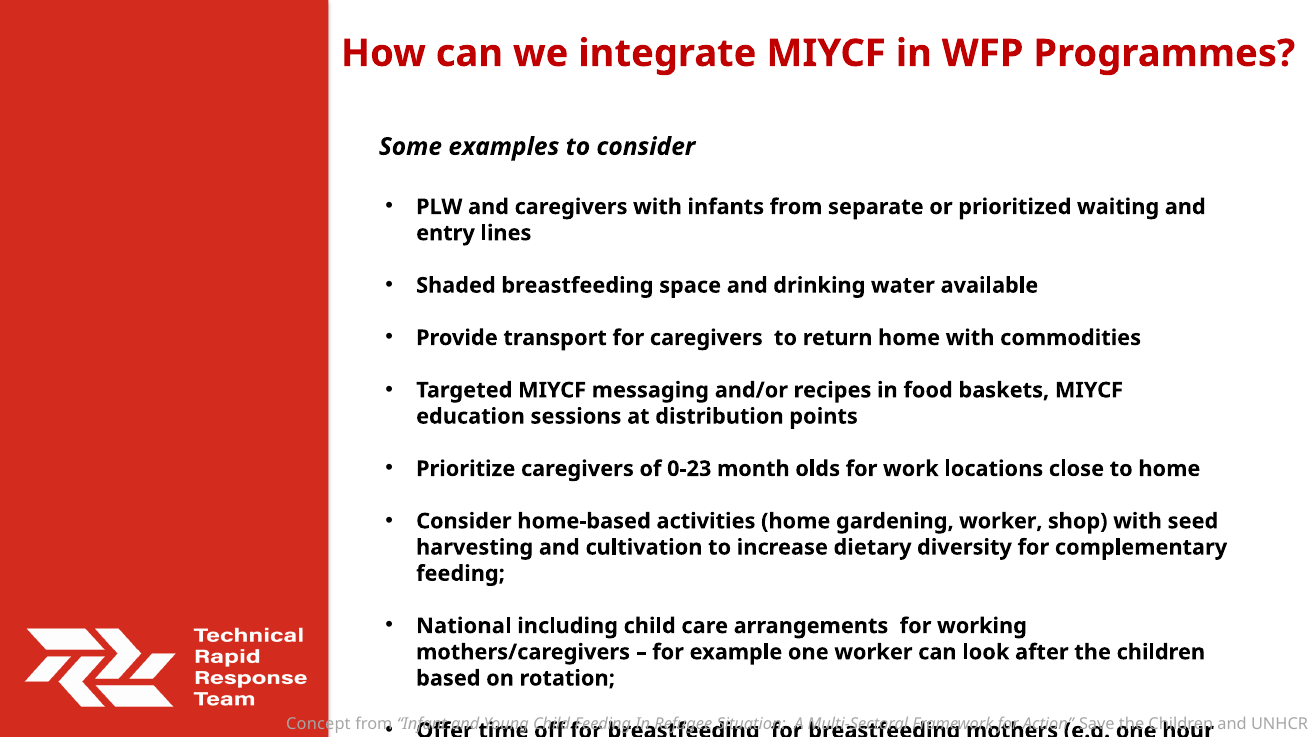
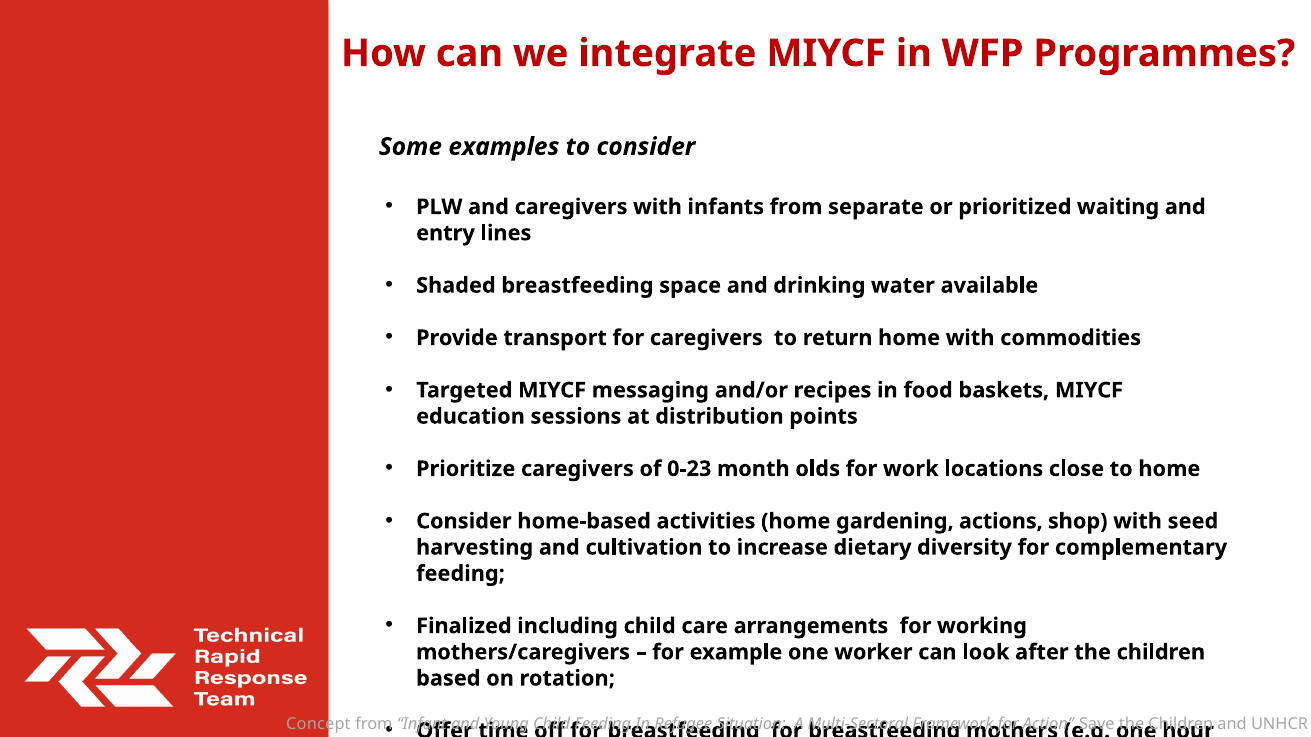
gardening worker: worker -> actions
National: National -> Finalized
